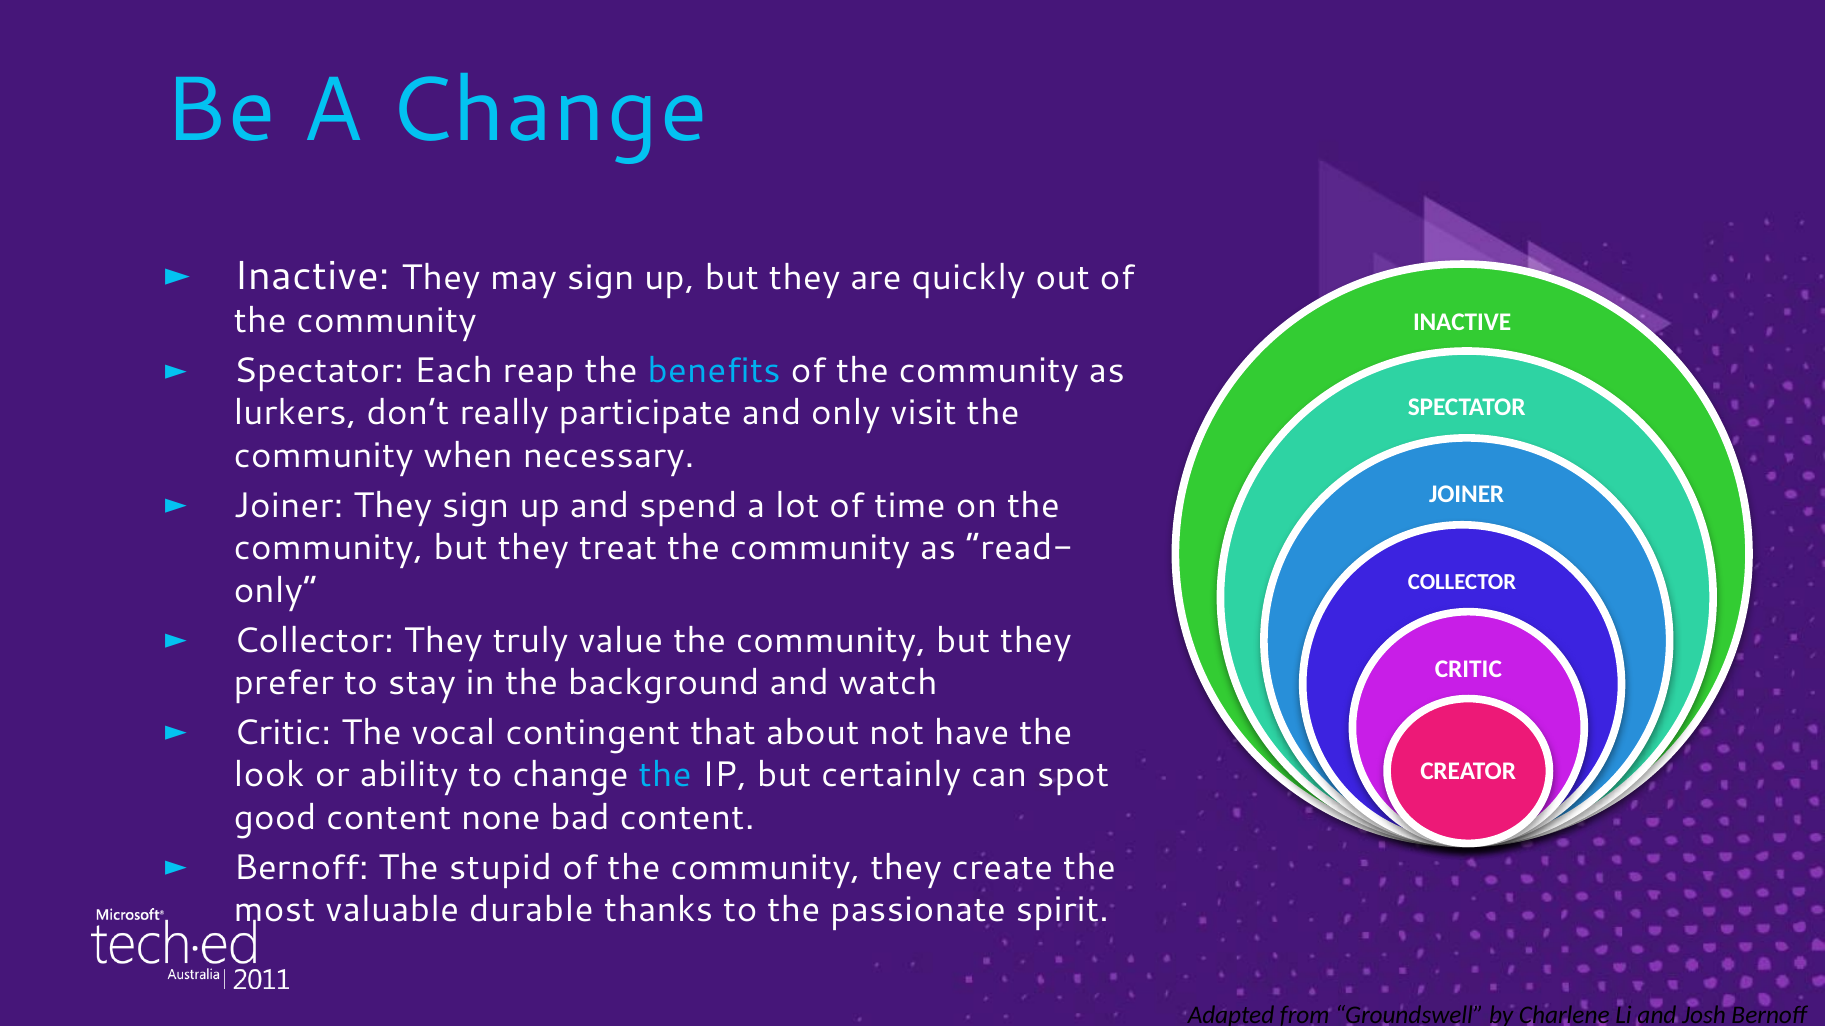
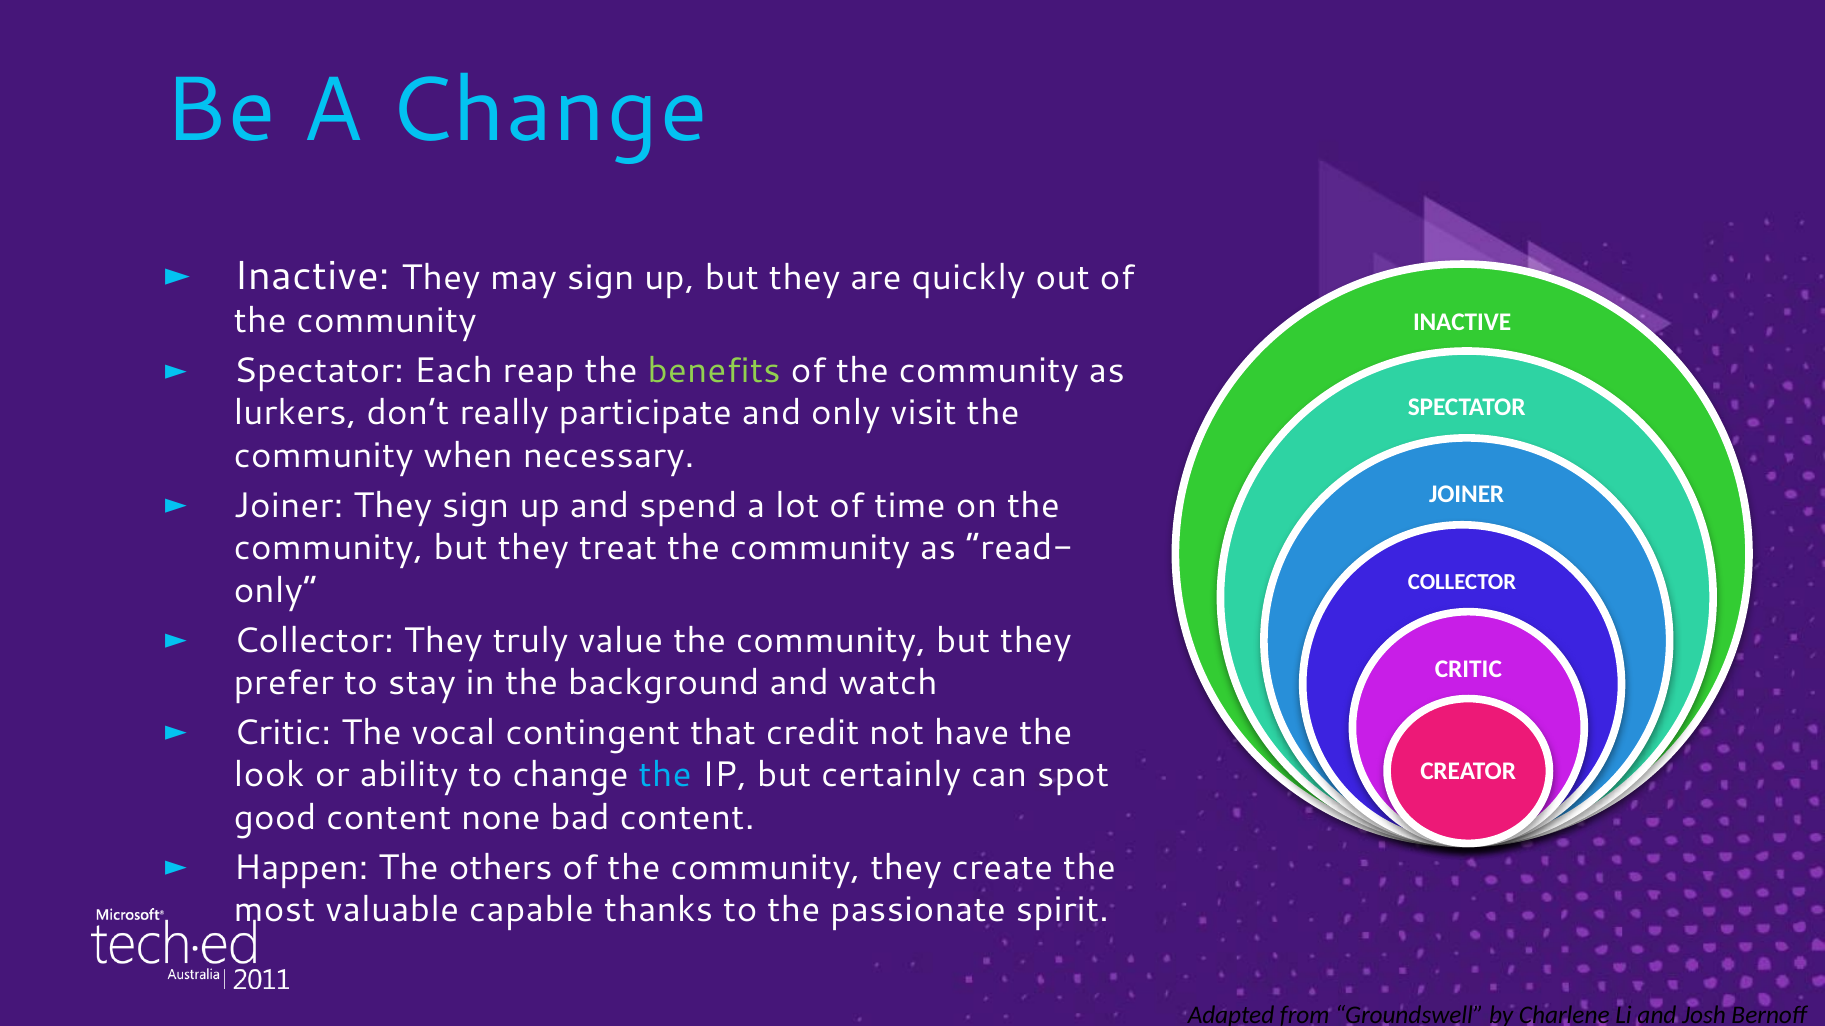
benefits colour: light blue -> light green
about: about -> credit
Bernoff at (301, 868): Bernoff -> Happen
stupid: stupid -> others
durable: durable -> capable
